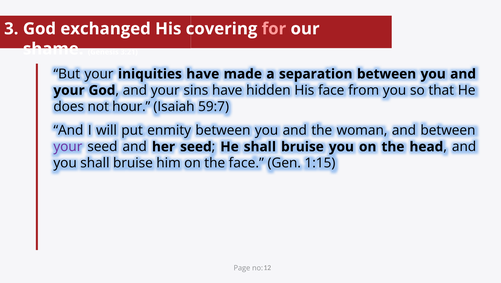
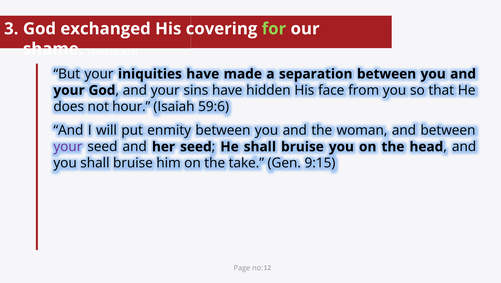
for colour: pink -> light green
59:7: 59:7 -> 59:6
the face: face -> take
1:15: 1:15 -> 9:15
